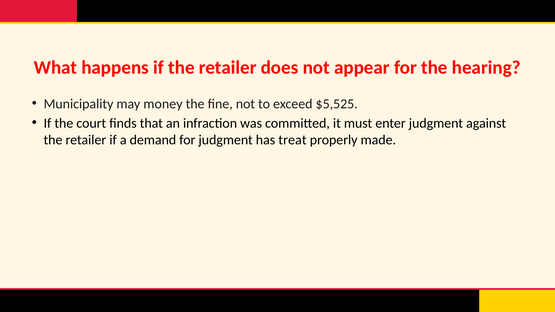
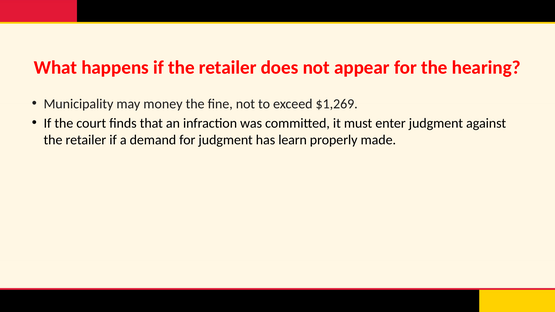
$5,525: $5,525 -> $1,269
treat: treat -> learn
